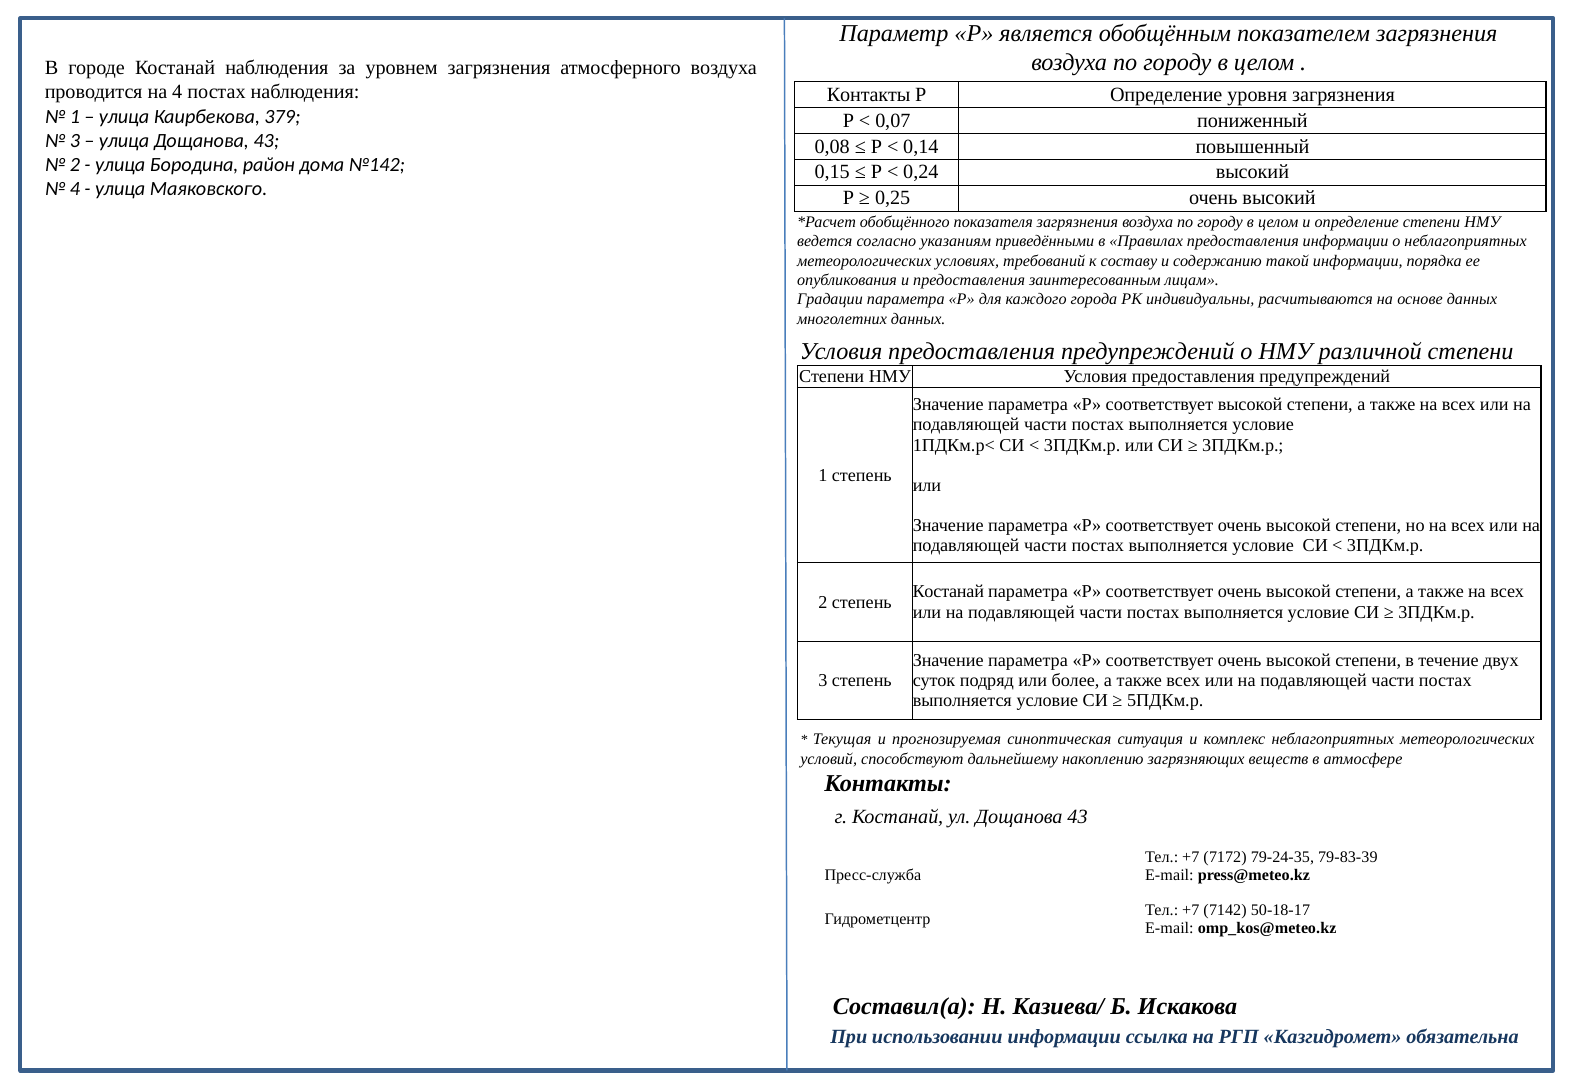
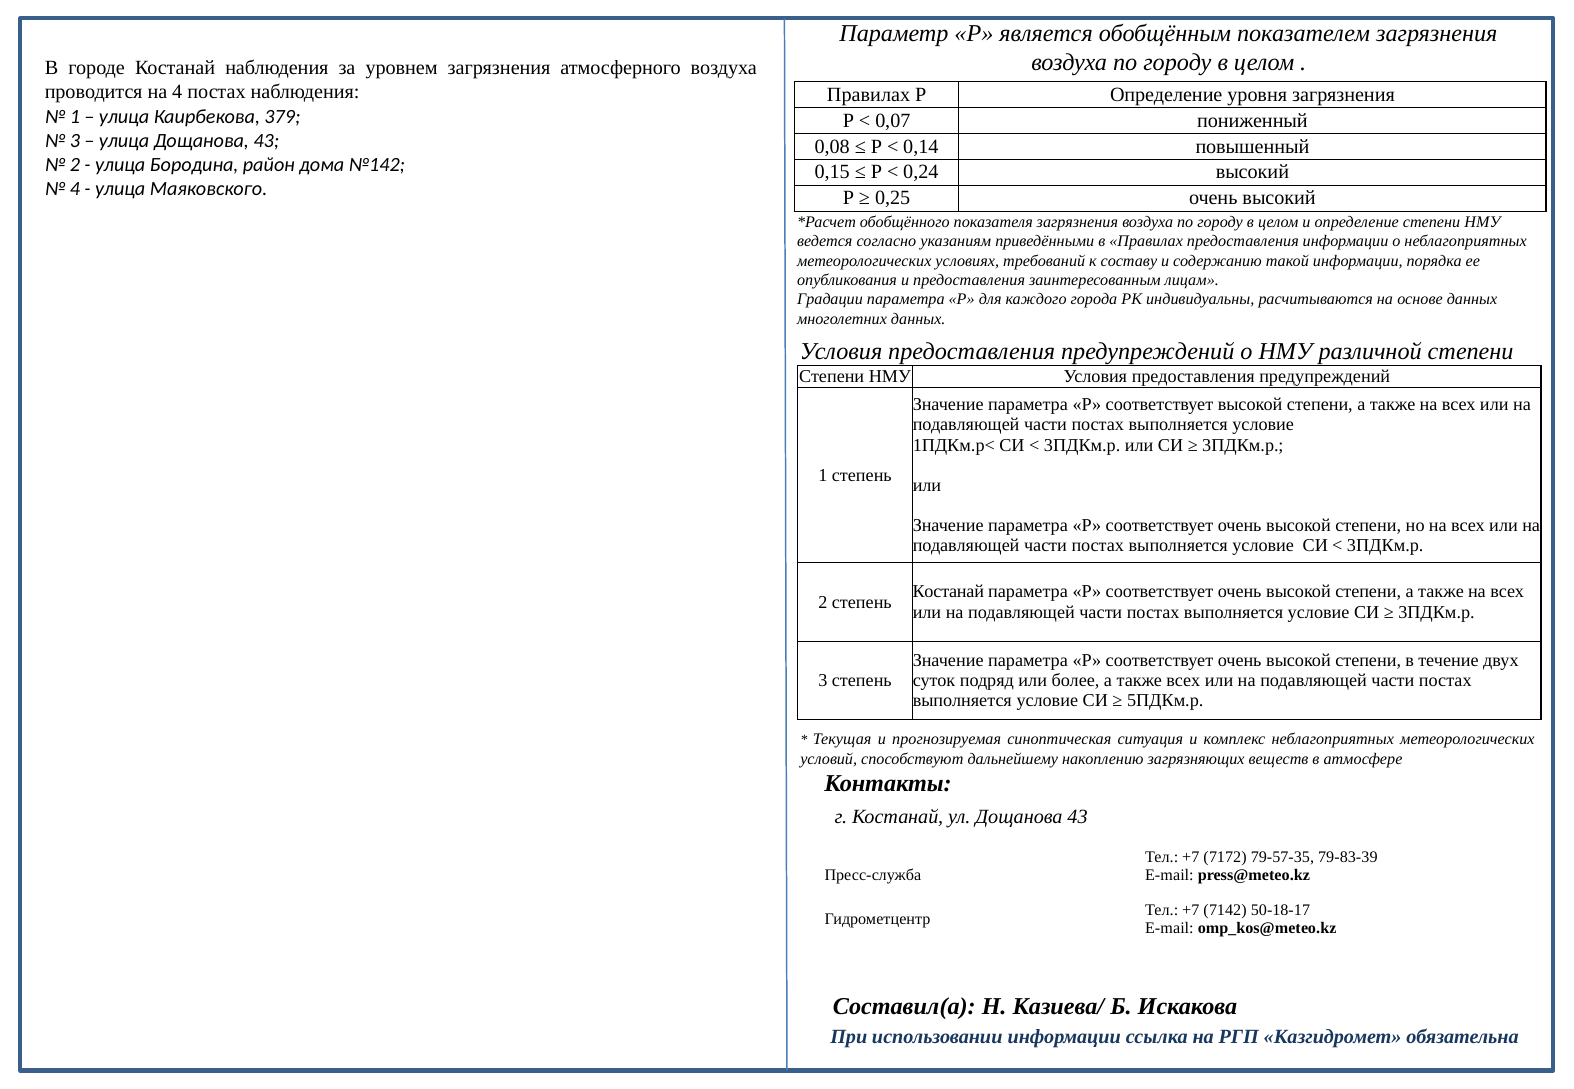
Контакты at (869, 95): Контакты -> Правилах
79-24-35: 79-24-35 -> 79-57-35
